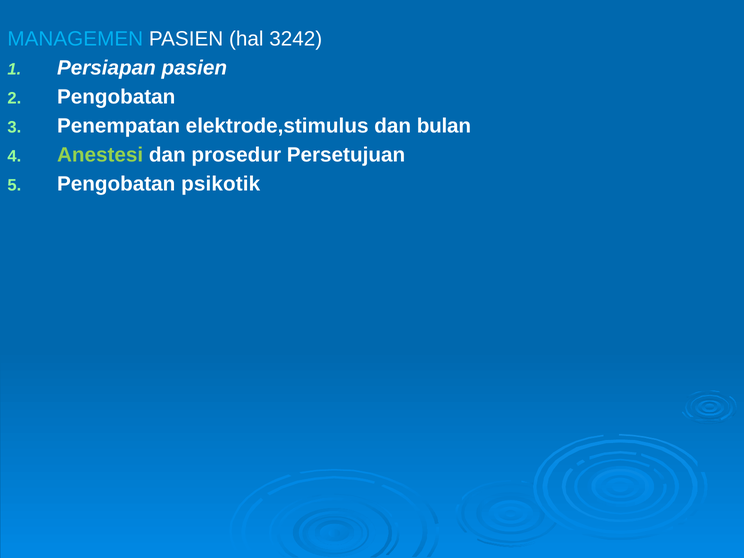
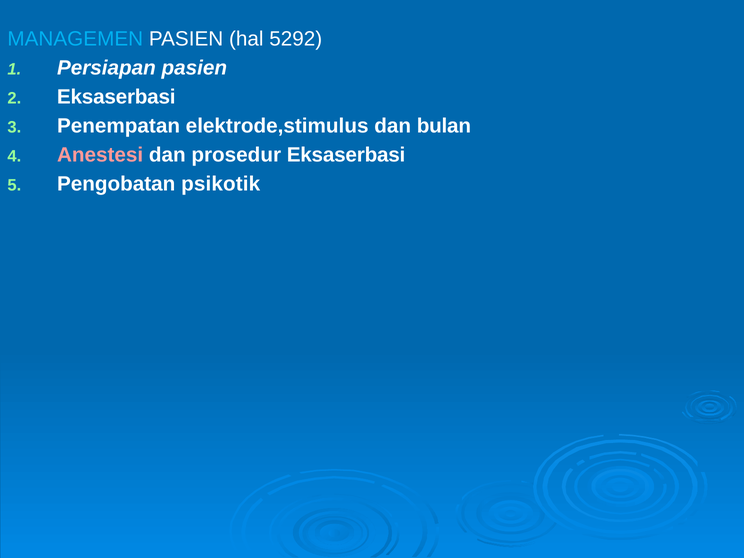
3242: 3242 -> 5292
Pengobatan at (116, 97): Pengobatan -> Eksaserbasi
Anestesi colour: light green -> pink
prosedur Persetujuan: Persetujuan -> Eksaserbasi
